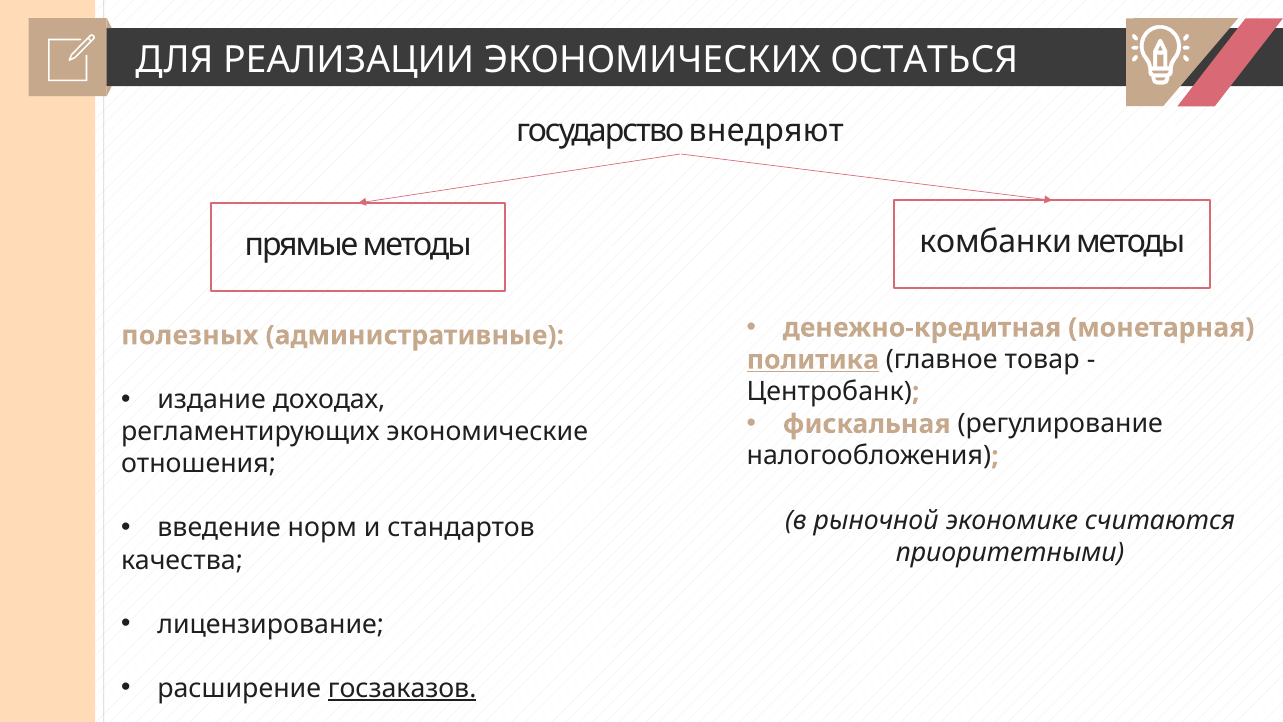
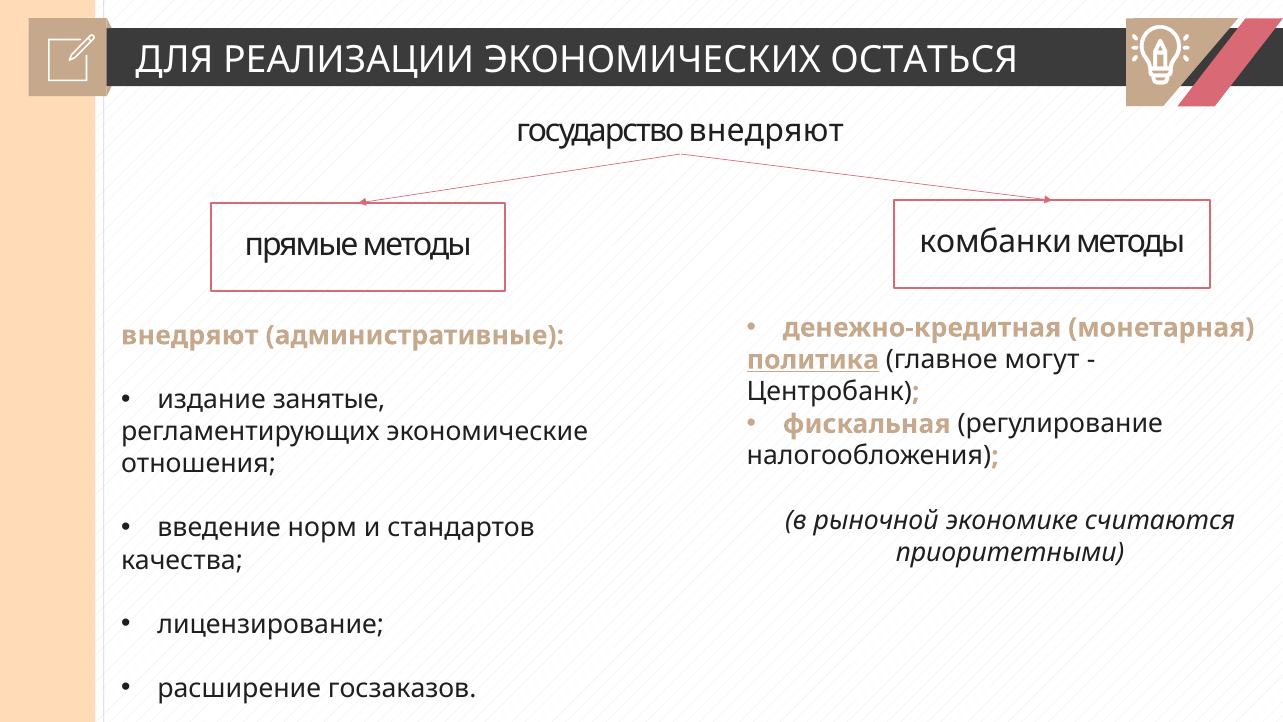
полезных at (190, 335): полезных -> внедряют
товар: товар -> могут
доходах: доходах -> занятые
госзаказов underline: present -> none
